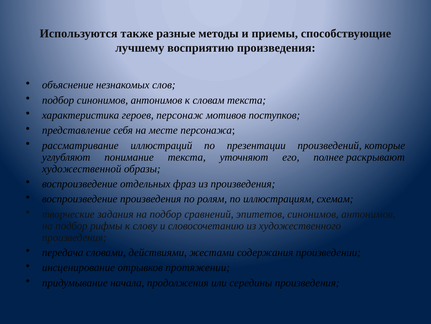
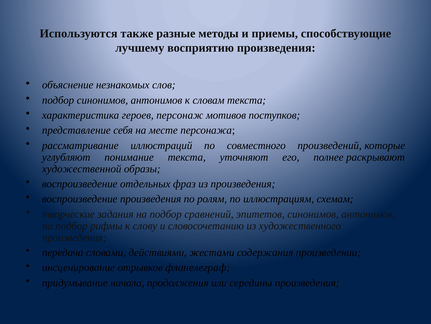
презентации: презентации -> совместного
протяжении: протяжении -> фланелеграф
